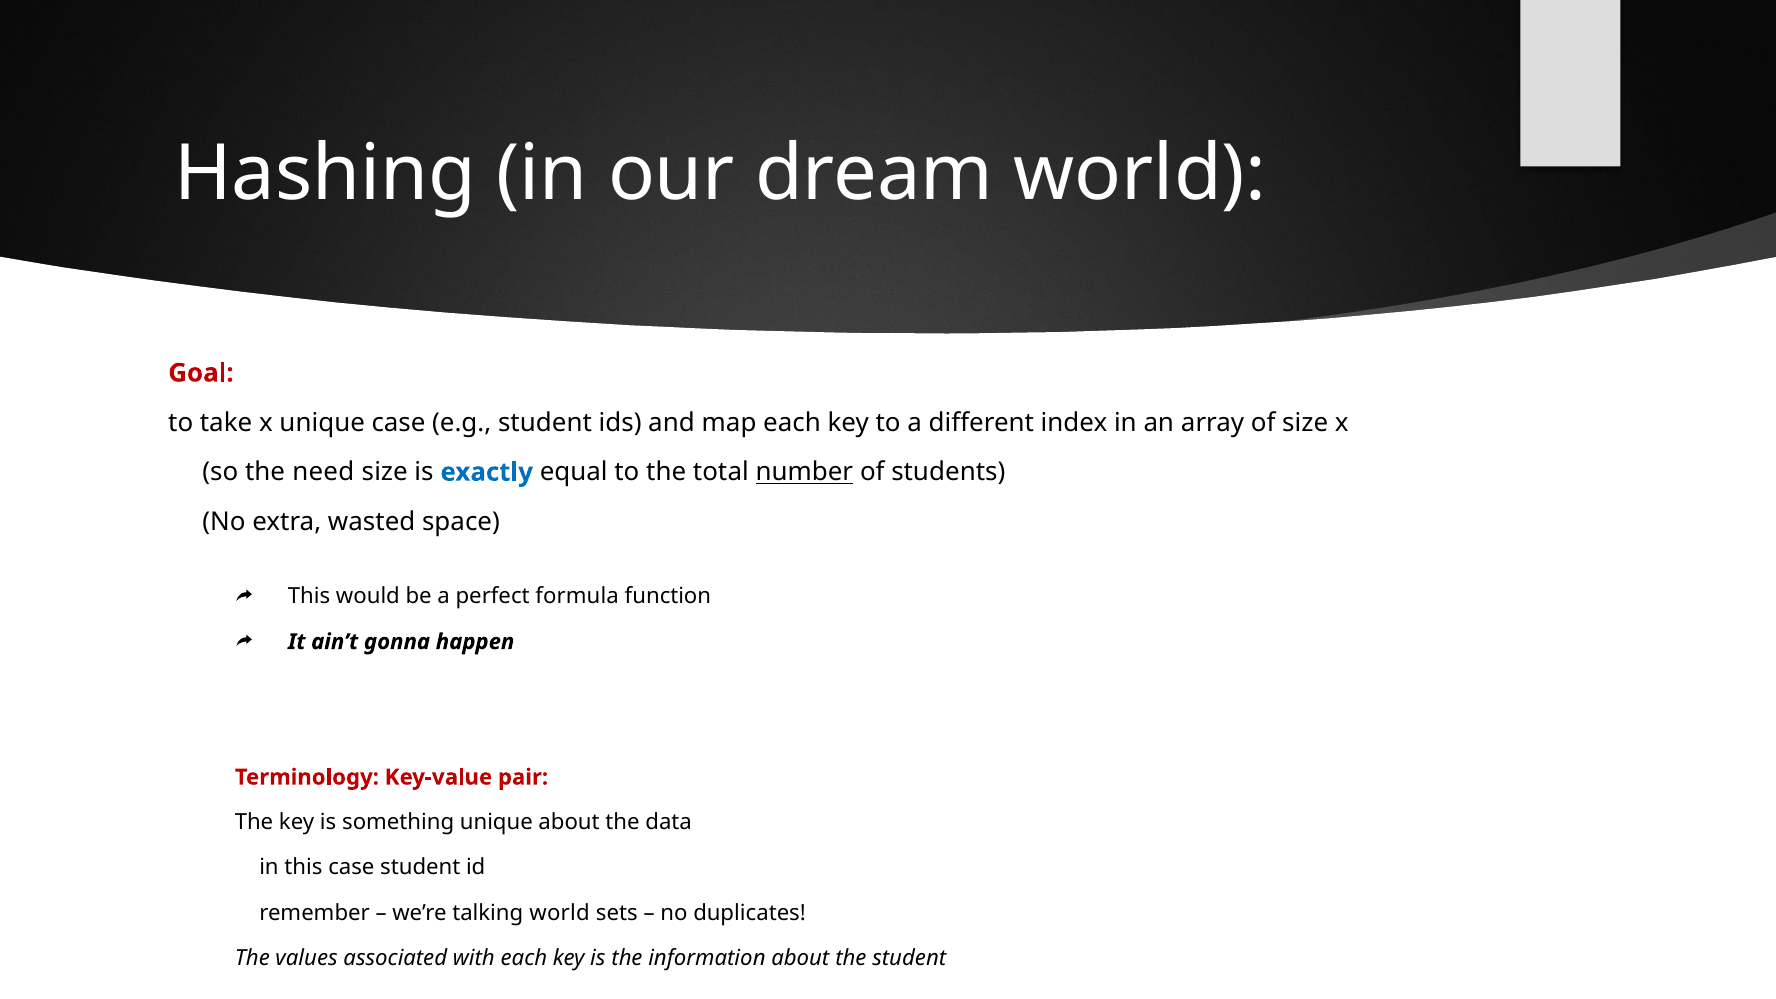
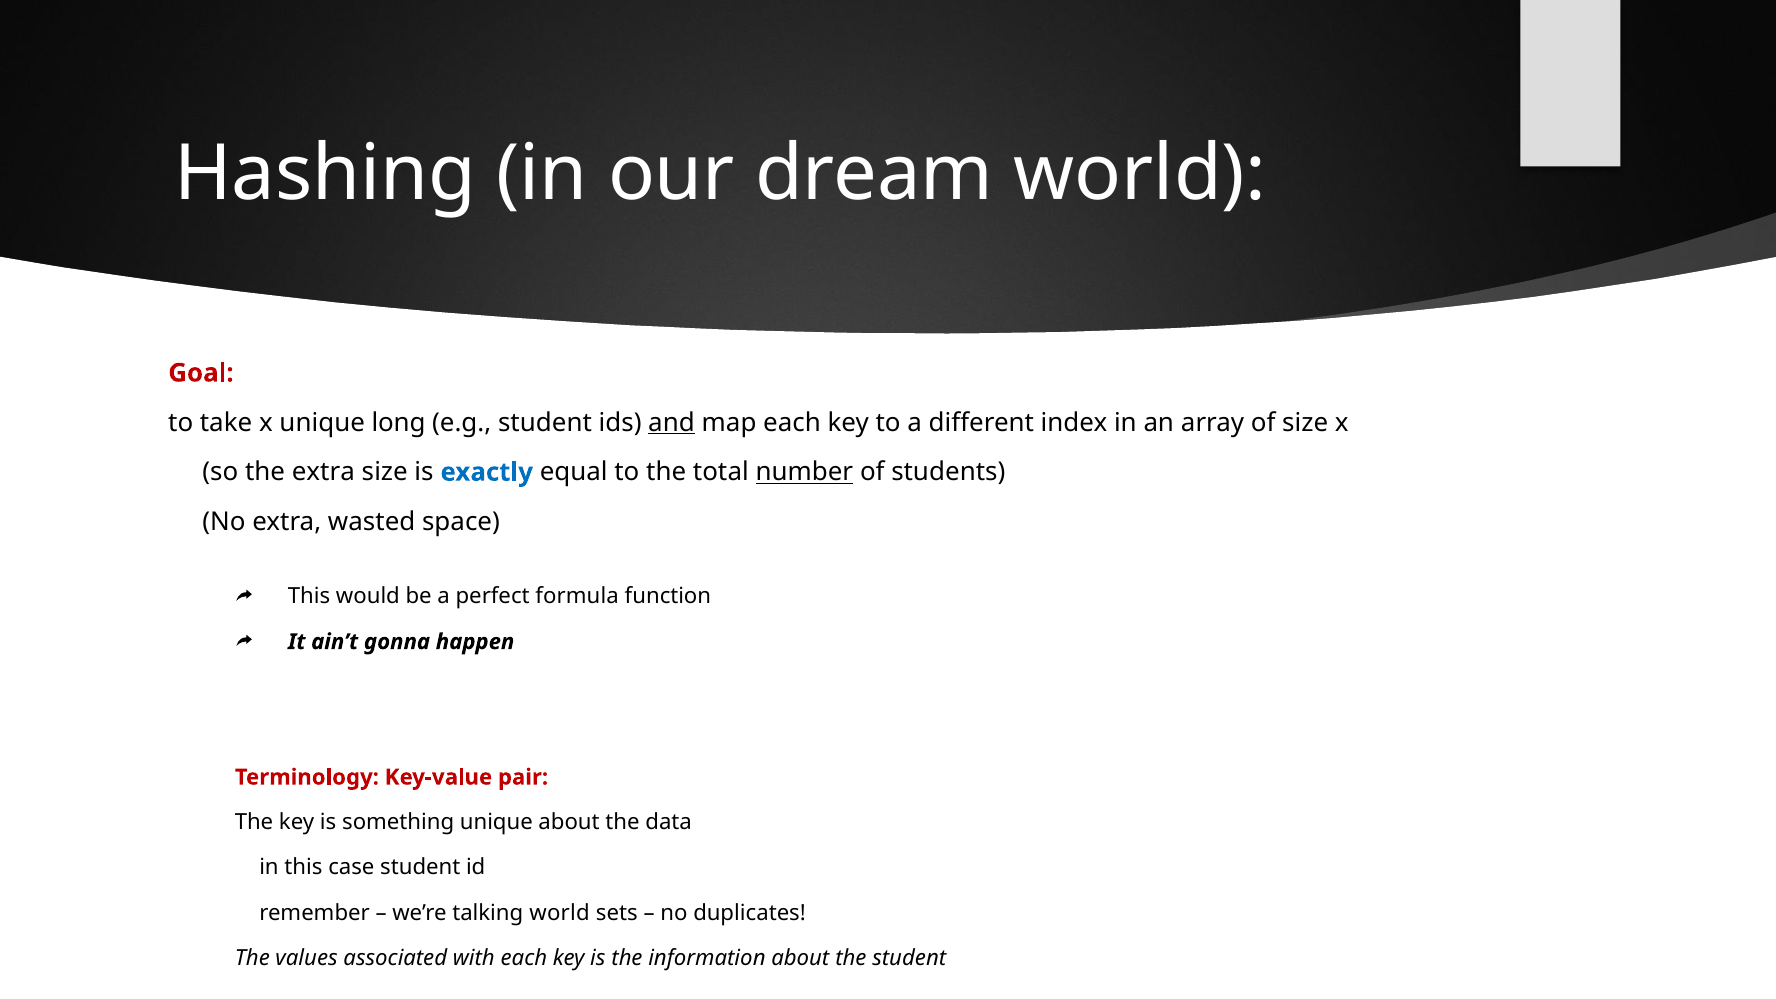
unique case: case -> long
and underline: none -> present
the need: need -> extra
